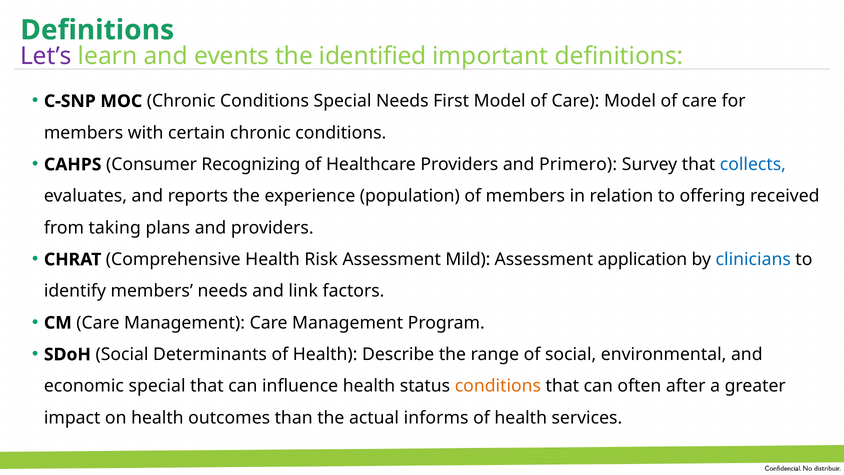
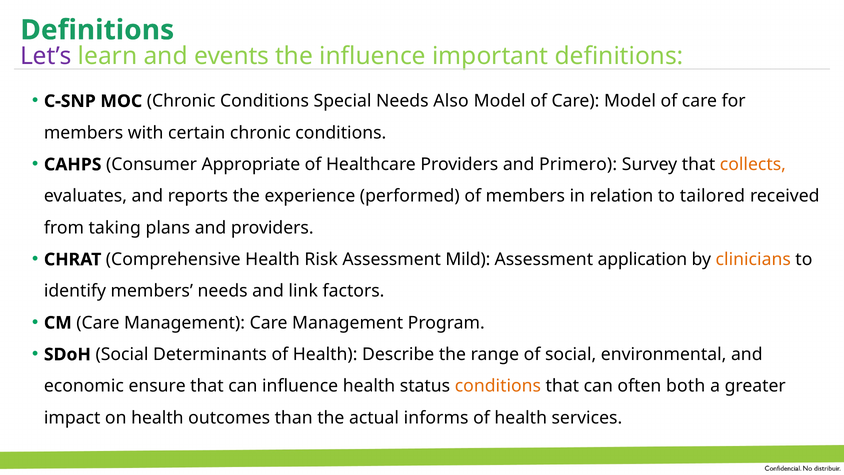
the identified: identified -> influence
First: First -> Also
Recognizing: Recognizing -> Appropriate
collects colour: blue -> orange
population: population -> performed
offering: offering -> tailored
clinicians colour: blue -> orange
economic special: special -> ensure
after: after -> both
